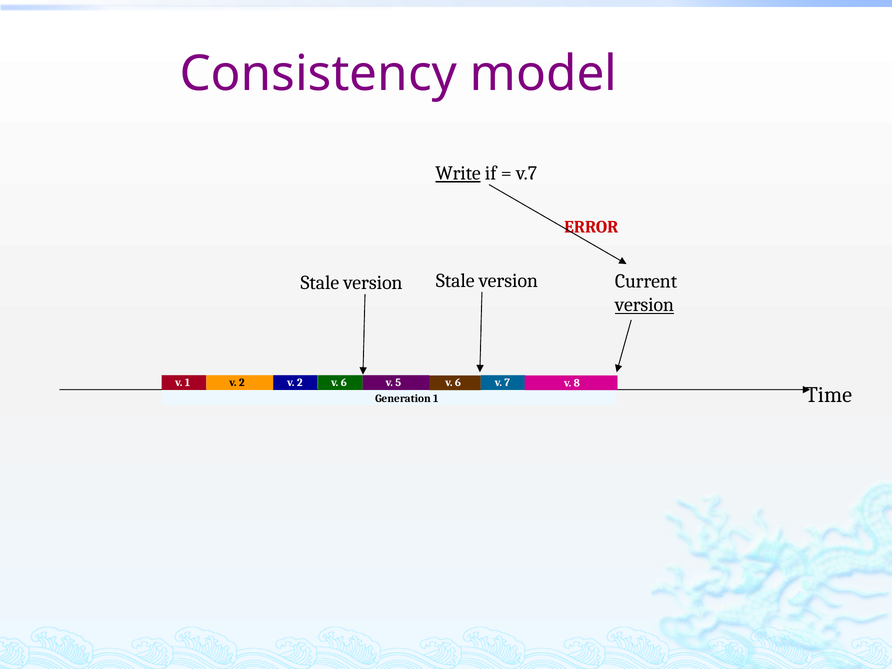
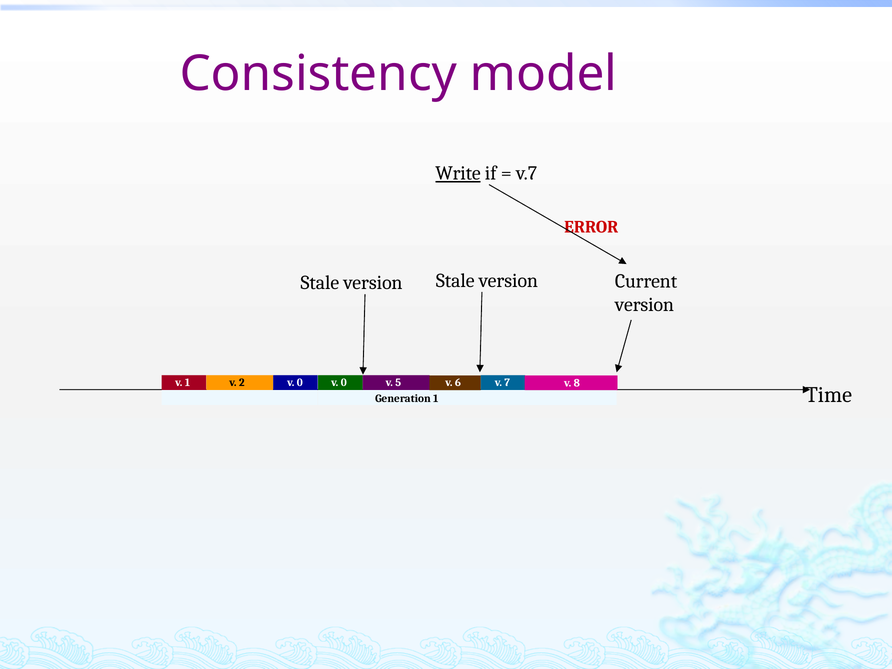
version at (644, 305) underline: present -> none
2 v 2: 2 -> 0
6 at (344, 383): 6 -> 0
